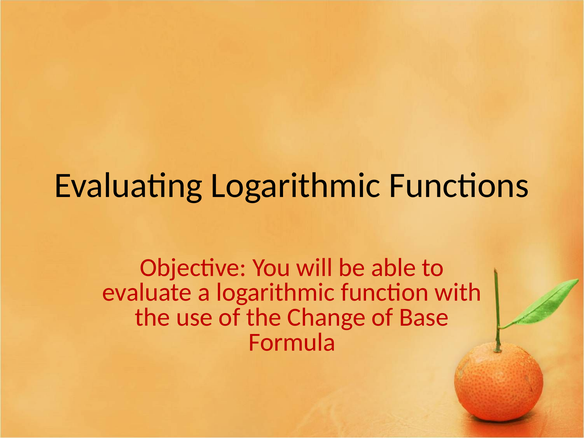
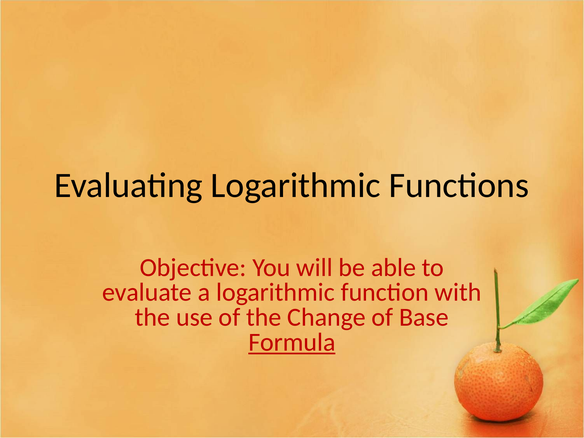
Formula underline: none -> present
